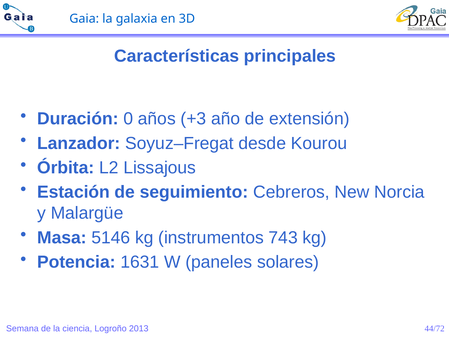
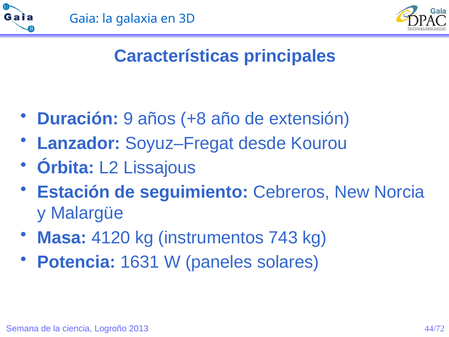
0: 0 -> 9
+3: +3 -> +8
5146: 5146 -> 4120
